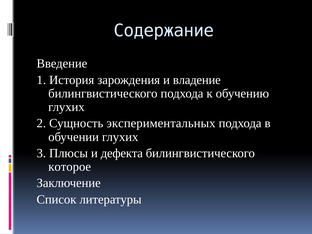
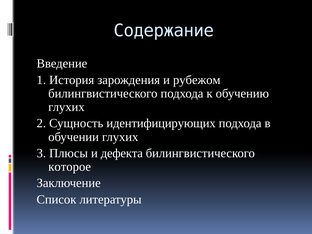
владение: владение -> рубежом
экспериментальных: экспериментальных -> идентифицирующих
